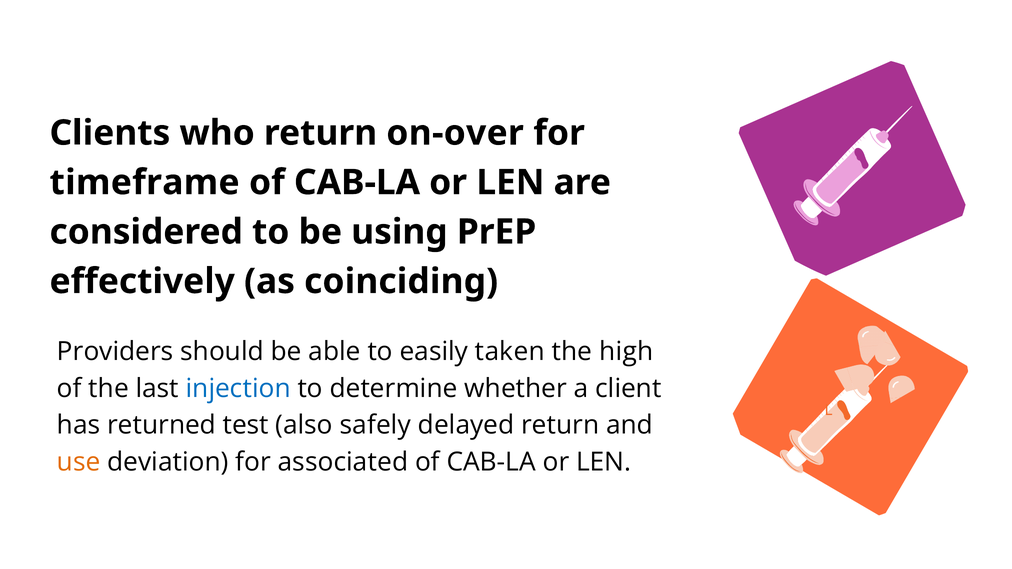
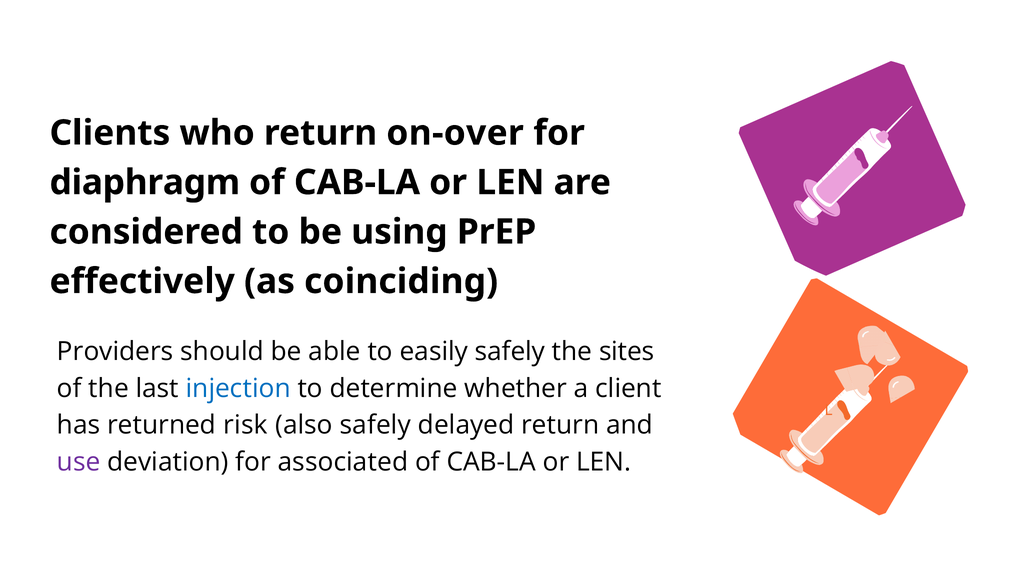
timeframe: timeframe -> diaphragm
easily taken: taken -> safely
high: high -> sites
test: test -> risk
use colour: orange -> purple
